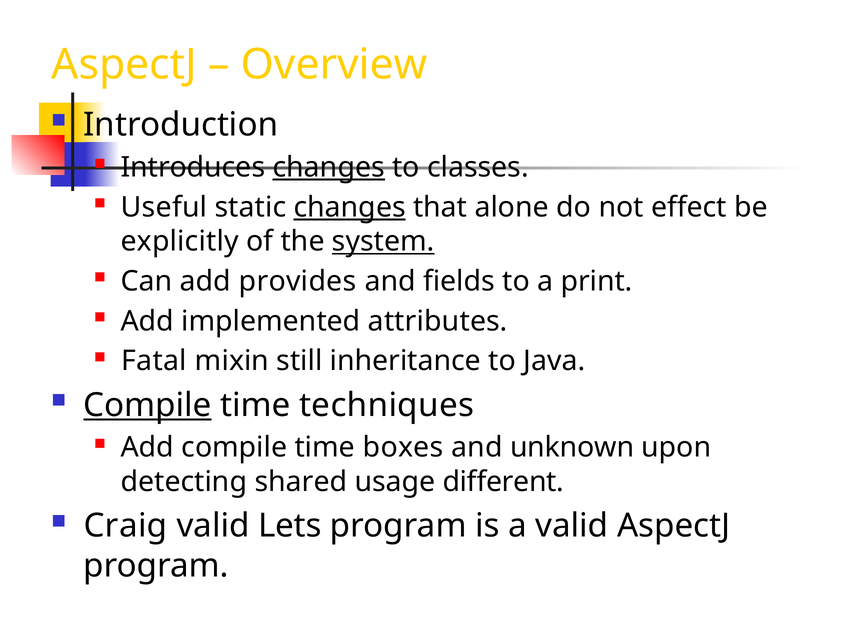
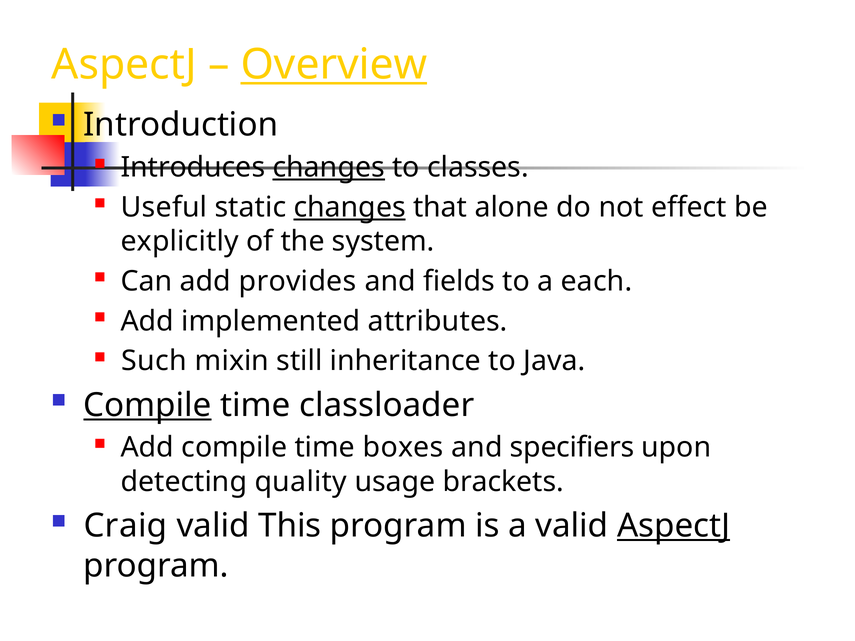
Overview underline: none -> present
system underline: present -> none
print: print -> each
Fatal: Fatal -> Such
techniques: techniques -> classloader
unknown: unknown -> specifiers
shared: shared -> quality
different: different -> brackets
Lets: Lets -> This
AspectJ at (674, 526) underline: none -> present
